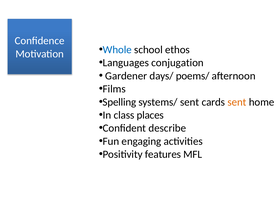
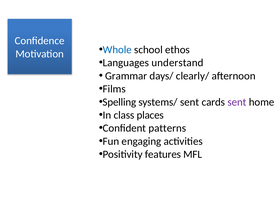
conjugation: conjugation -> understand
Gardener: Gardener -> Grammar
poems/: poems/ -> clearly/
sent at (237, 102) colour: orange -> purple
describe: describe -> patterns
